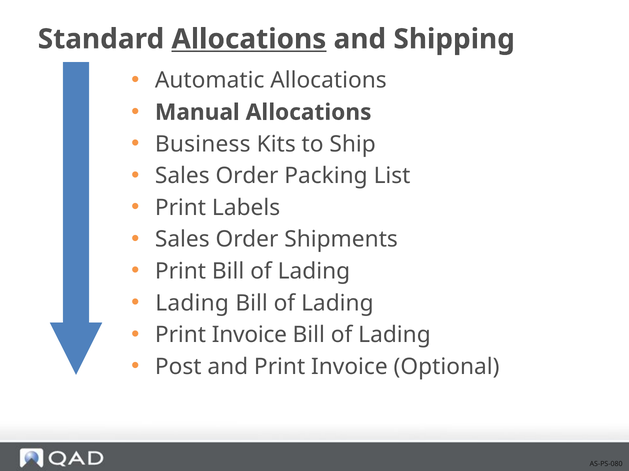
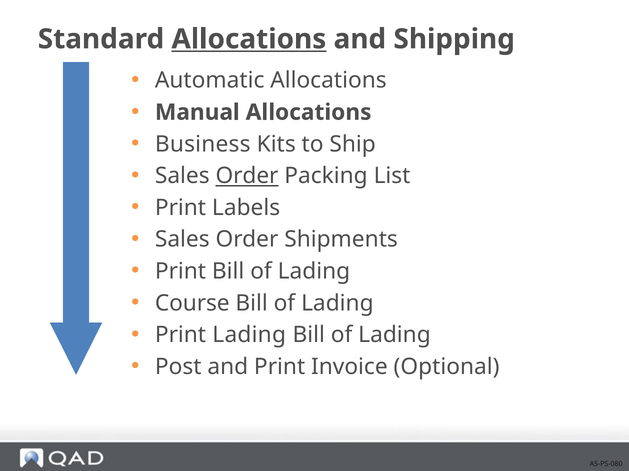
Order at (247, 176) underline: none -> present
Lading at (192, 304): Lading -> Course
Invoice at (249, 335): Invoice -> Lading
